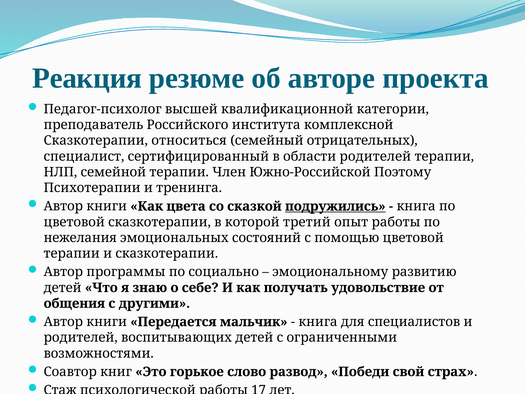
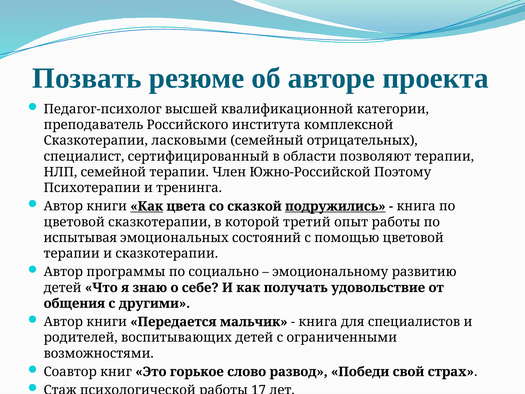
Реакция: Реакция -> Позвать
относиться: относиться -> ласковыми
области родителей: родителей -> позволяют
Как at (147, 206) underline: none -> present
нежелания: нежелания -> испытывая
